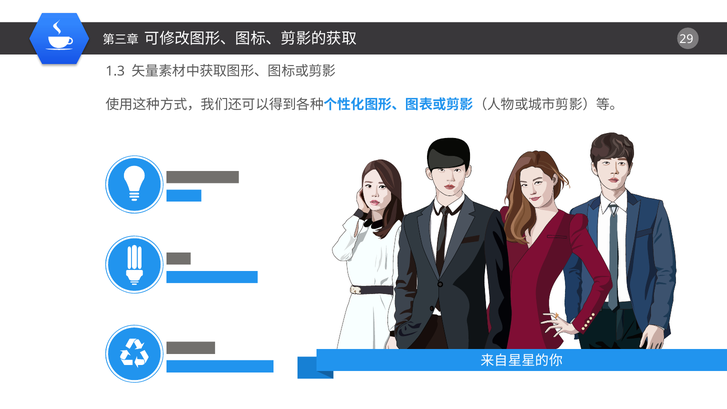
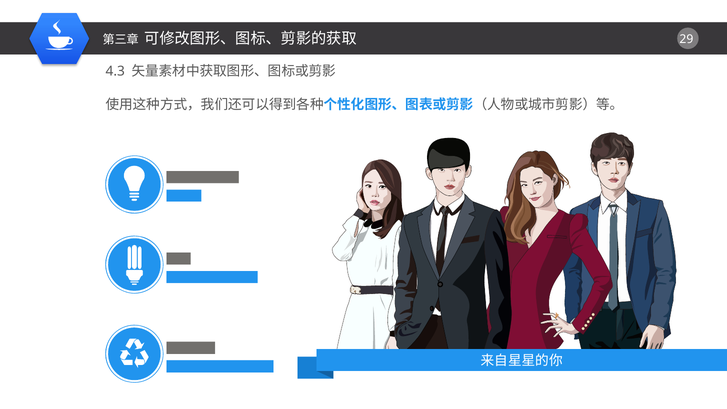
1.3: 1.3 -> 4.3
